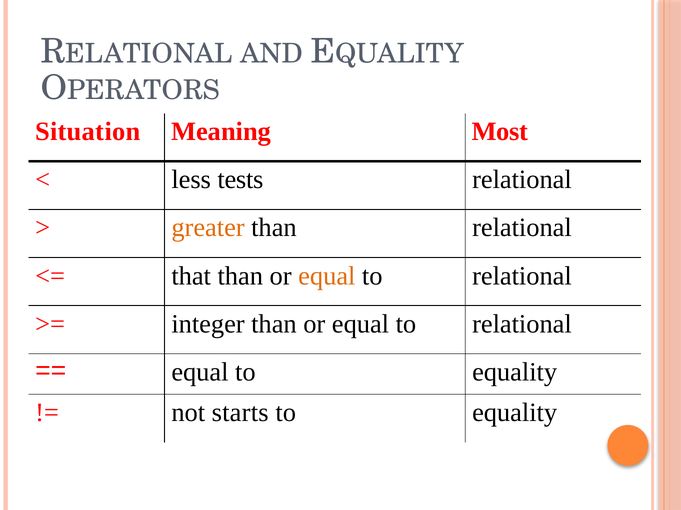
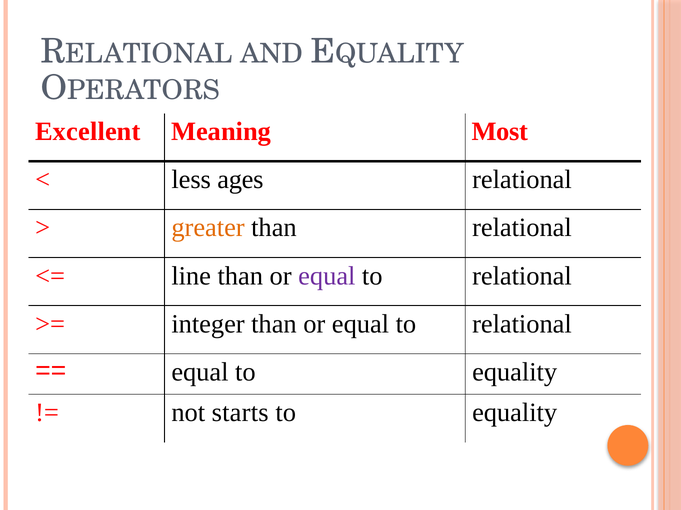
Situation: Situation -> Excellent
tests: tests -> ages
that: that -> line
equal at (327, 276) colour: orange -> purple
